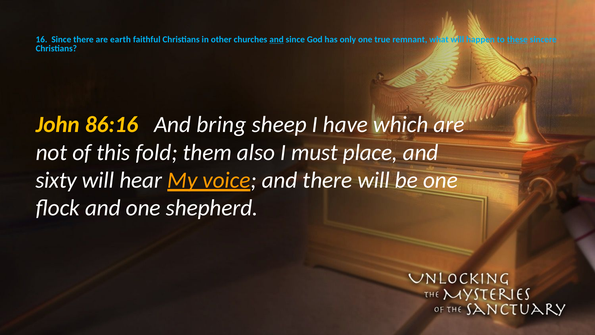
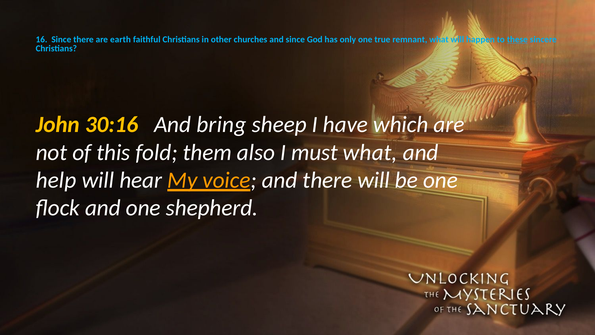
and at (277, 40) underline: present -> none
86:16: 86:16 -> 30:16
must place: place -> what
sixty: sixty -> help
